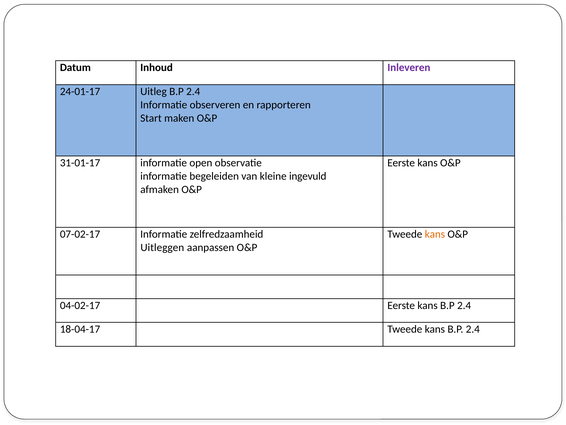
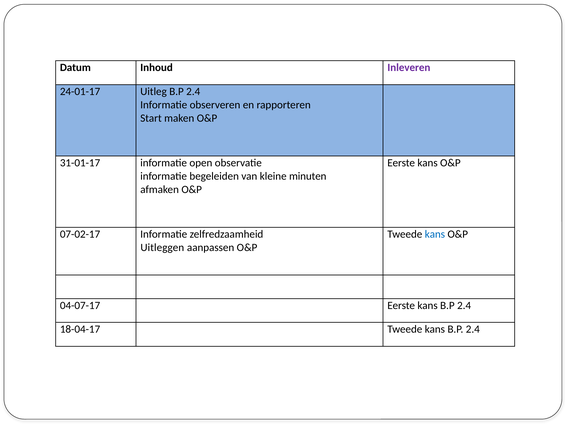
ingevuld: ingevuld -> minuten
kans at (435, 234) colour: orange -> blue
04-02-17: 04-02-17 -> 04-07-17
